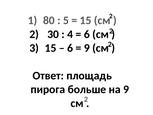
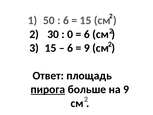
80: 80 -> 50
5 at (66, 20): 5 -> 6
4: 4 -> 0
пирога underline: none -> present
